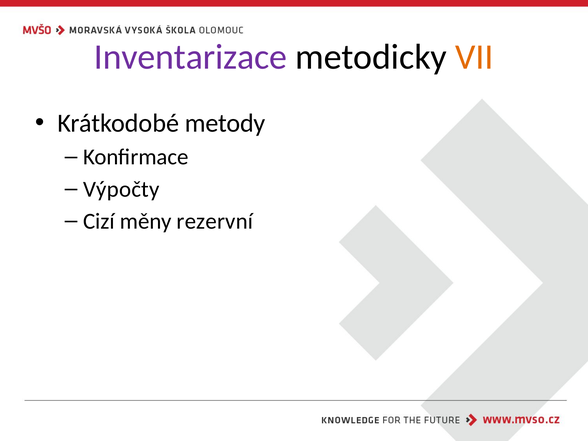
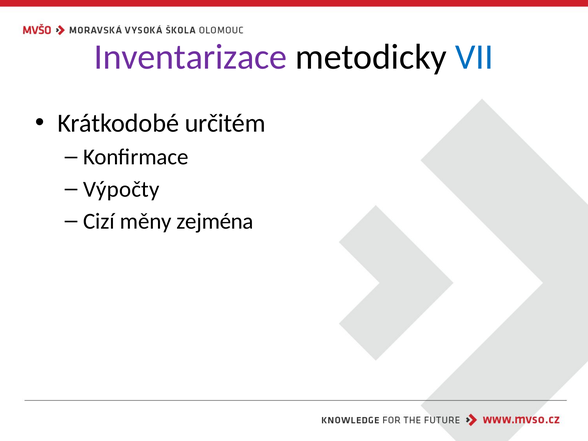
VII colour: orange -> blue
metody: metody -> určitém
rezervní: rezervní -> zejména
